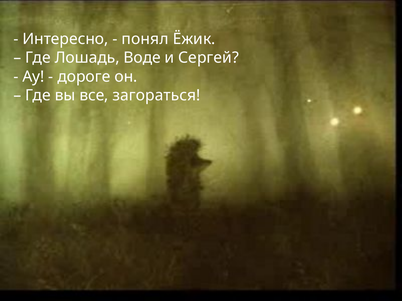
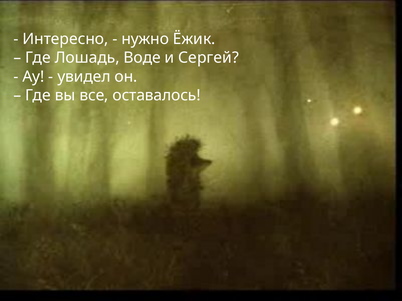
понял: понял -> нужно
дороге: дороге -> увидел
загораться: загораться -> оставалось
